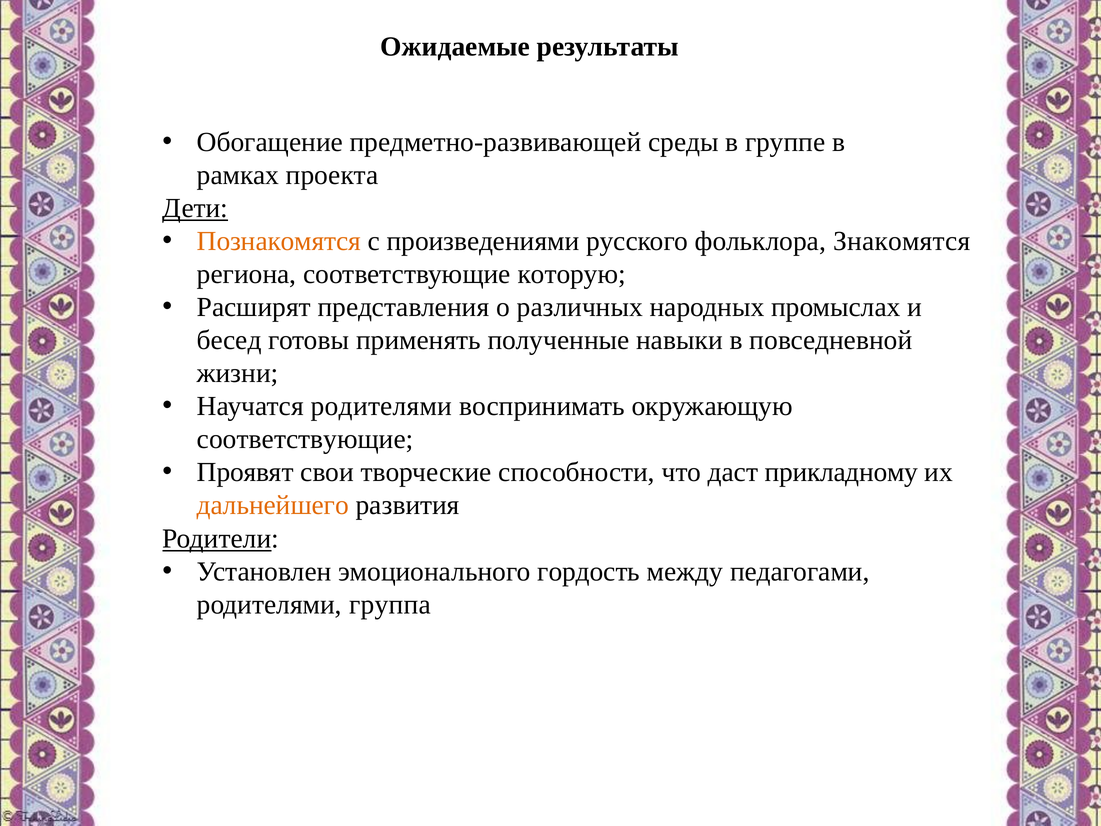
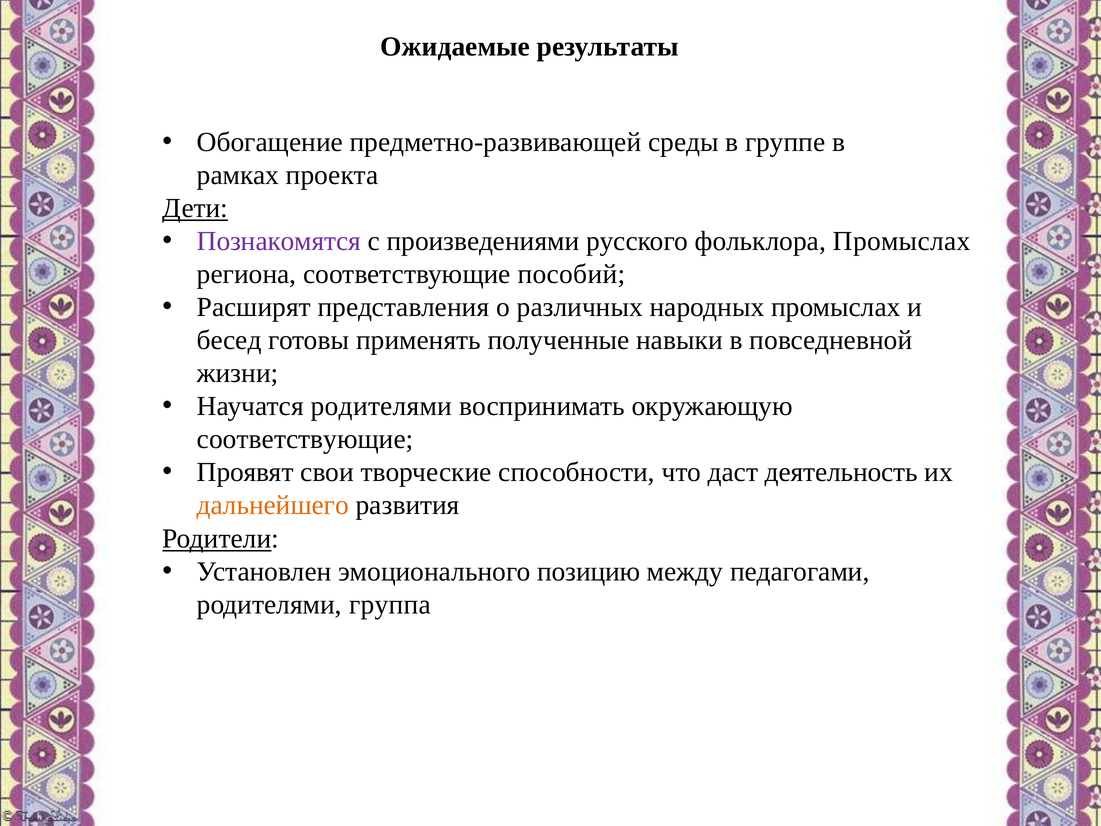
Познакомятся colour: orange -> purple
фольклора Знакомятся: Знакомятся -> Промыслах
которую: которую -> пособий
прикладному: прикладному -> деятельность
гордость: гордость -> позицию
